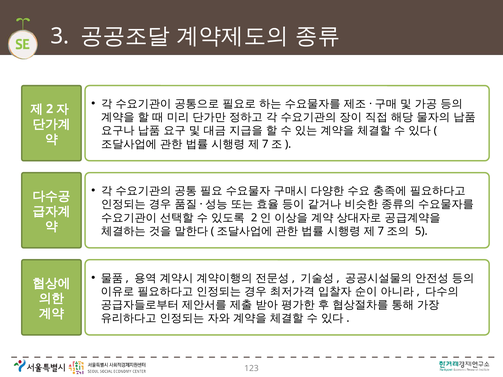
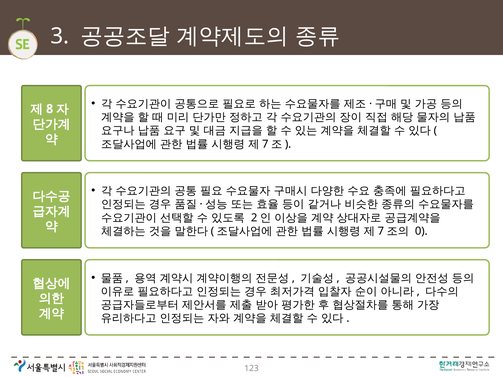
2: 2 -> 8
5: 5 -> 0
